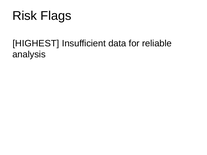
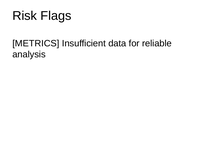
HIGHEST: HIGHEST -> METRICS
